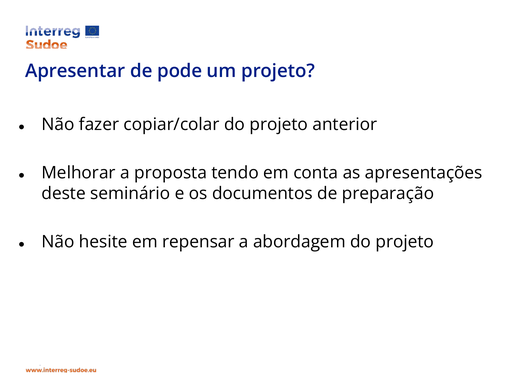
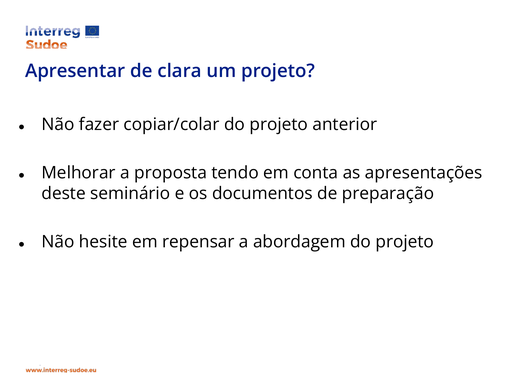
pode: pode -> clara
